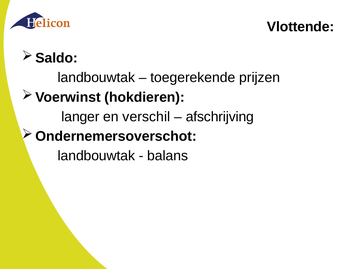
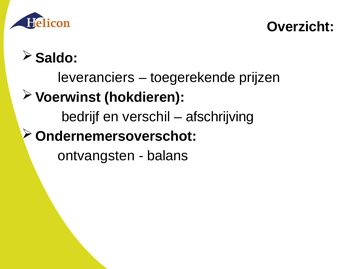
Vlottende: Vlottende -> Overzicht
landbouwtak at (96, 77): landbouwtak -> leveranciers
langer: langer -> bedrijf
landbouwtak at (96, 156): landbouwtak -> ontvangsten
